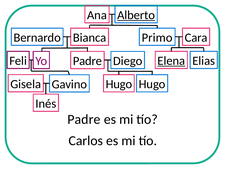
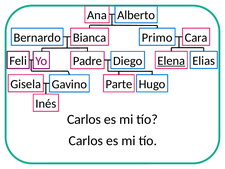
Alberto underline: present -> none
Gavino Hugo: Hugo -> Parte
Padre at (84, 119): Padre -> Carlos
